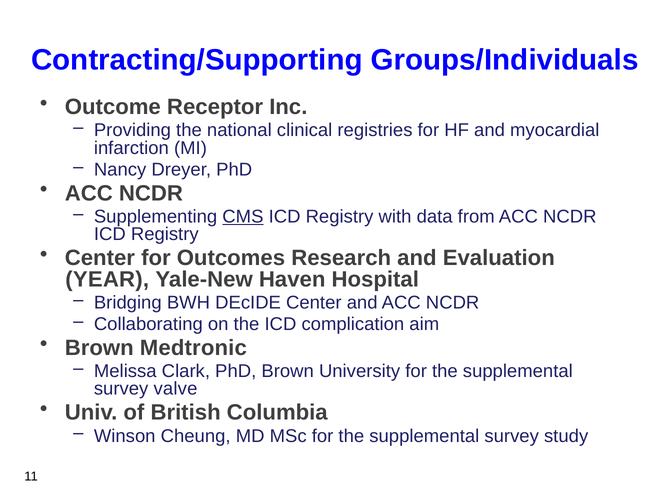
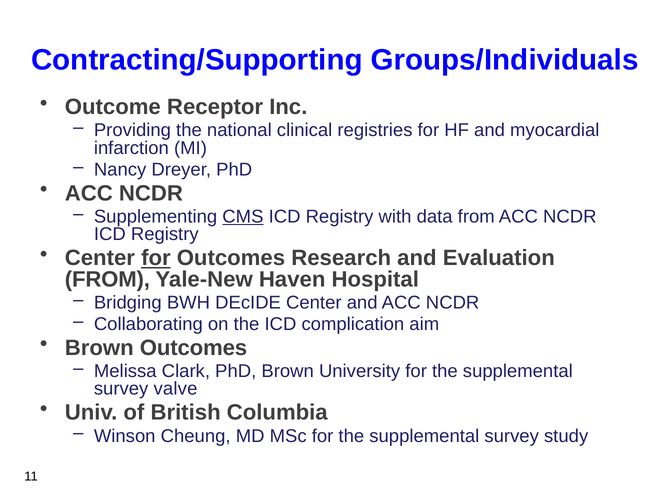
for at (156, 258) underline: none -> present
YEAR at (107, 280): YEAR -> FROM
Brown Medtronic: Medtronic -> Outcomes
